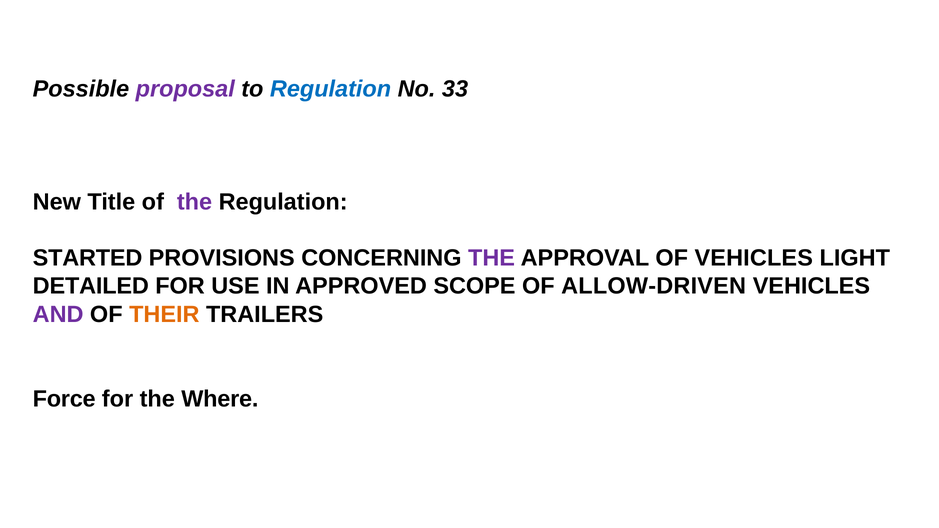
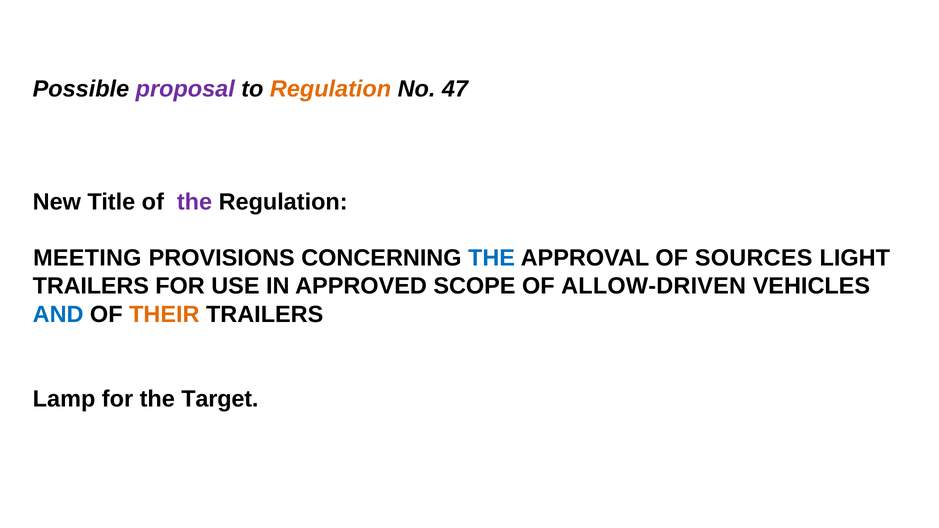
Regulation at (331, 89) colour: blue -> orange
33: 33 -> 47
STARTED: STARTED -> MEETING
THE at (492, 258) colour: purple -> blue
OF VEHICLES: VEHICLES -> SOURCES
DETAILED at (91, 286): DETAILED -> TRAILERS
AND colour: purple -> blue
Force: Force -> Lamp
Where: Where -> Target
